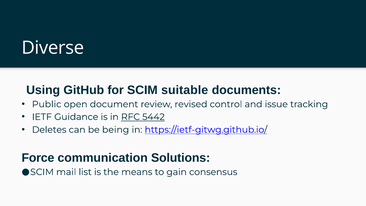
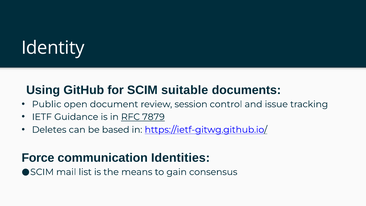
Diverse: Diverse -> Identity
revised: revised -> session
5442: 5442 -> 7879
being: being -> based
Solutions: Solutions -> Identities
